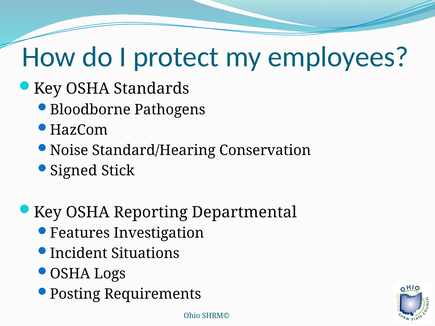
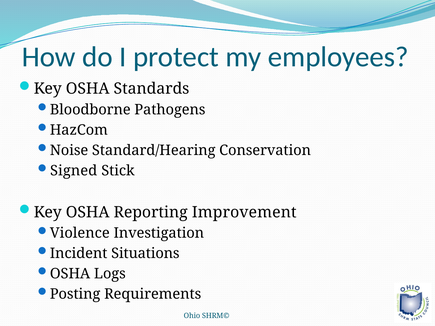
Departmental: Departmental -> Improvement
Features: Features -> Violence
